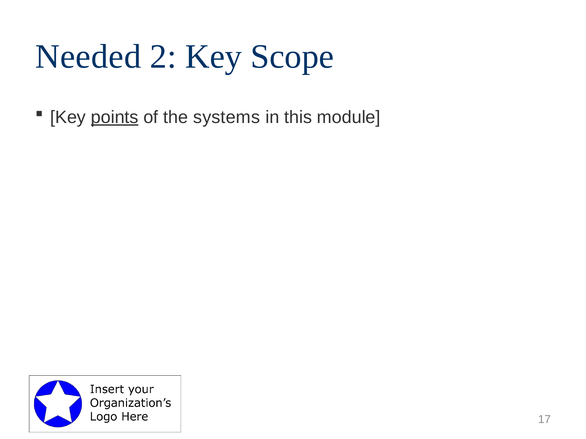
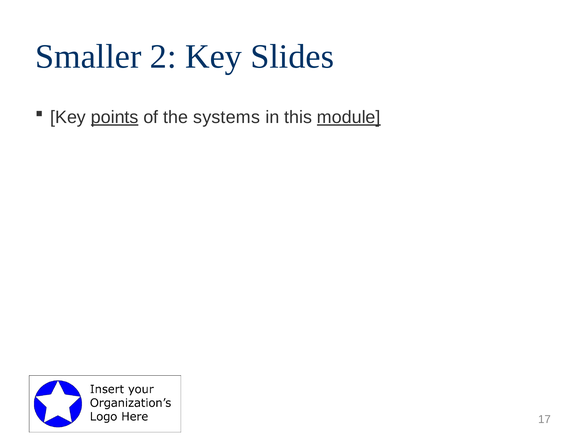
Needed: Needed -> Smaller
Scope: Scope -> Slides
module underline: none -> present
